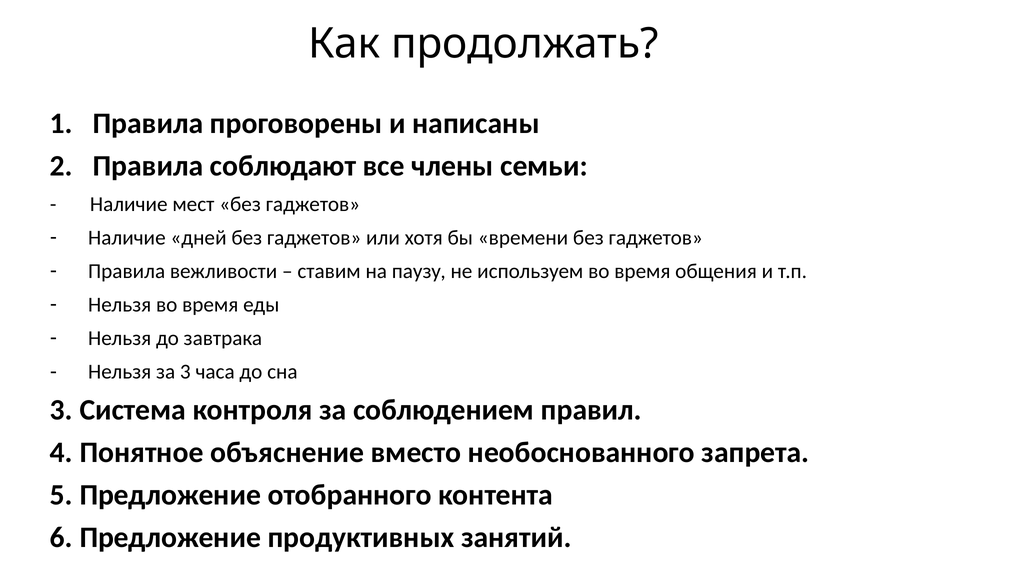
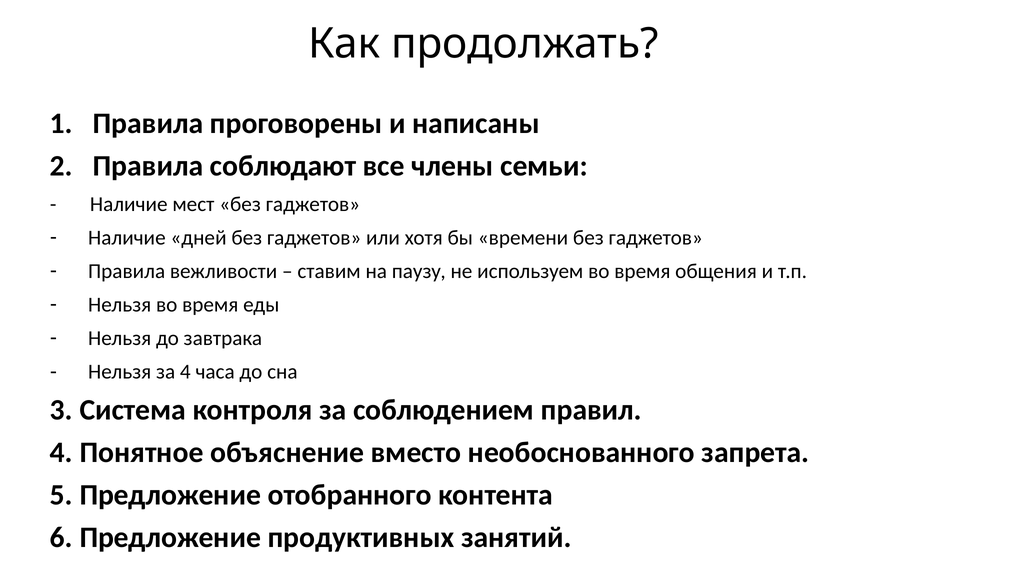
за 3: 3 -> 4
